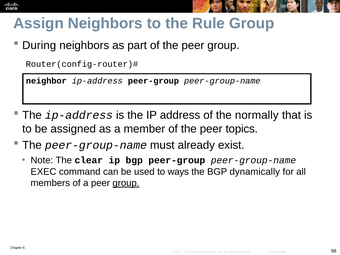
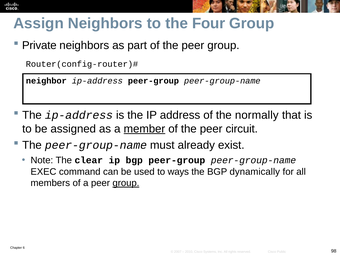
Rule: Rule -> Four
During: During -> Private
member underline: none -> present
topics: topics -> circuit
